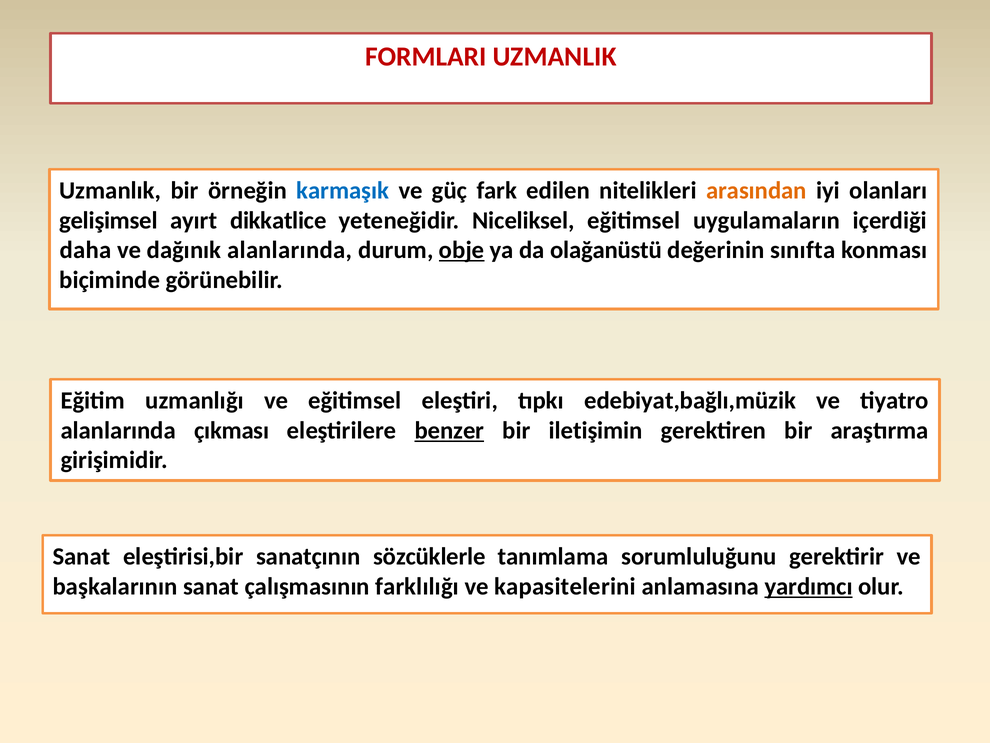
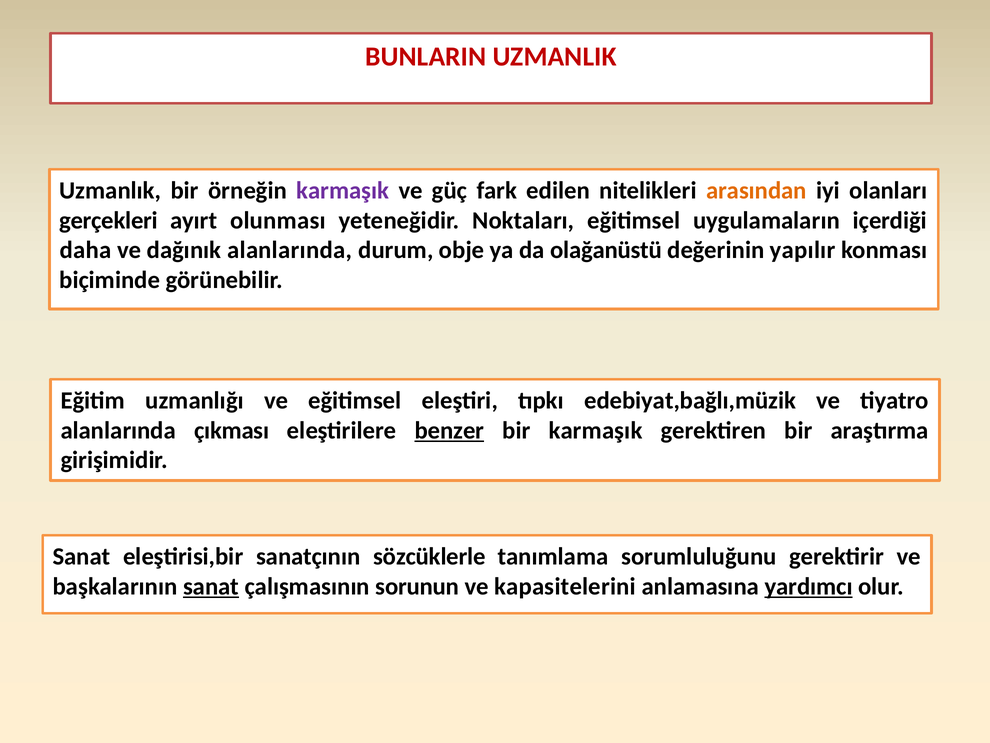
FORMLARI: FORMLARI -> BUNLARIN
karmaşık at (343, 191) colour: blue -> purple
gelişimsel: gelişimsel -> gerçekleri
dikkatlice: dikkatlice -> olunması
Niceliksel: Niceliksel -> Noktaları
obje underline: present -> none
sınıfta: sınıfta -> yapılır
bir iletişimin: iletişimin -> karmaşık
sanat at (211, 586) underline: none -> present
farklılığı: farklılığı -> sorunun
